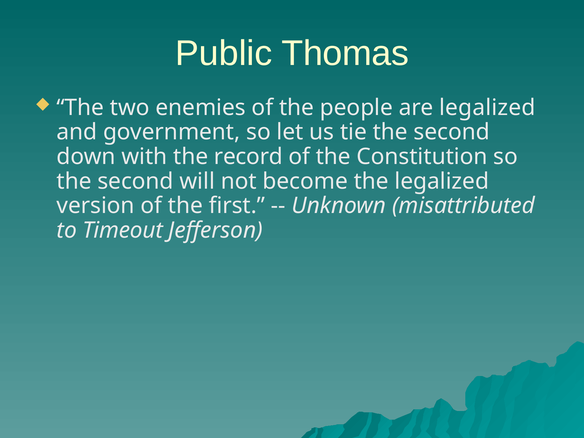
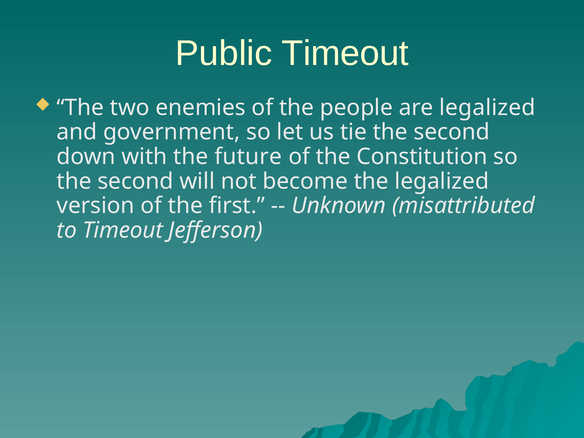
Public Thomas: Thomas -> Timeout
record: record -> future
